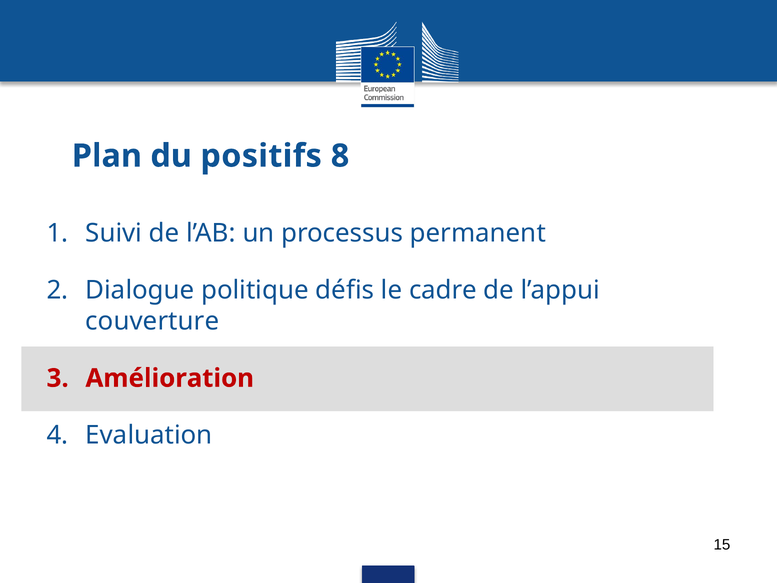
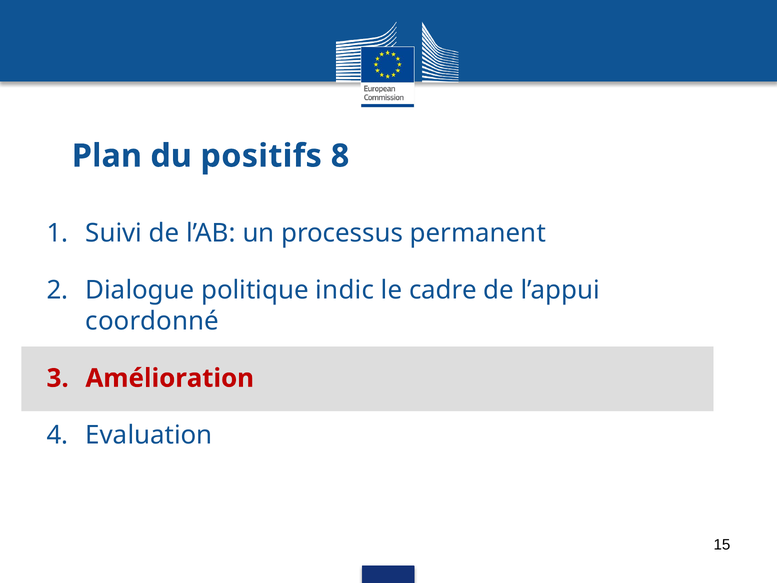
défis: défis -> indic
couverture: couverture -> coordonné
